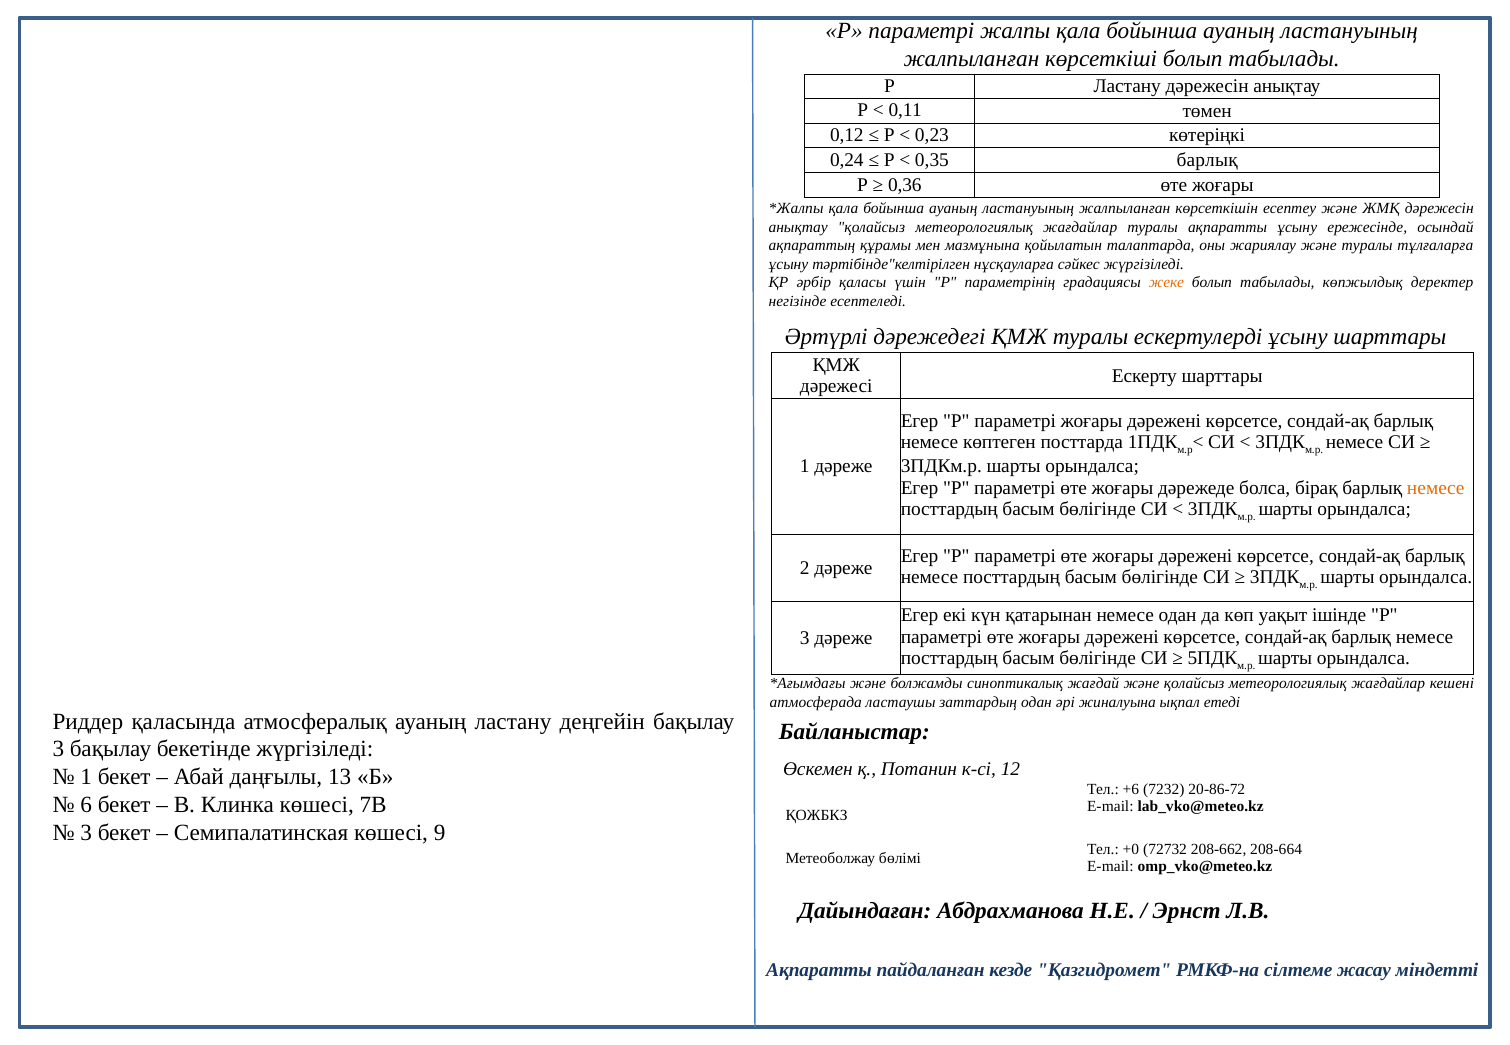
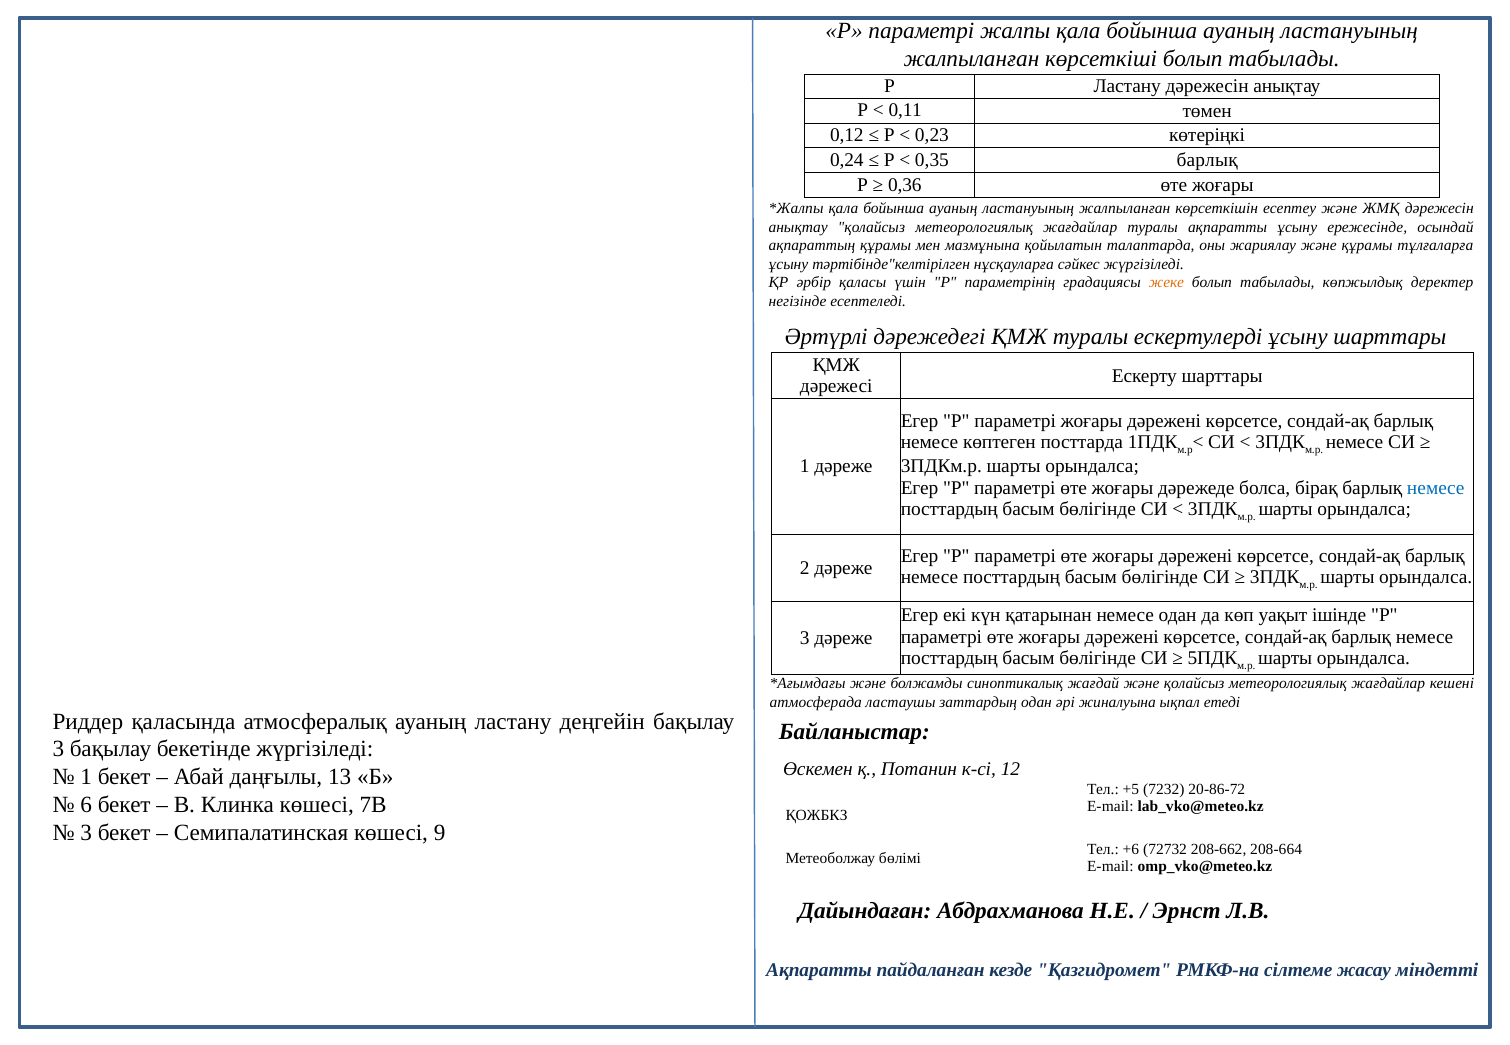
және туралы: туралы -> құрамы
немесе at (1436, 488) colour: orange -> blue
+6: +6 -> +5
+0: +0 -> +6
